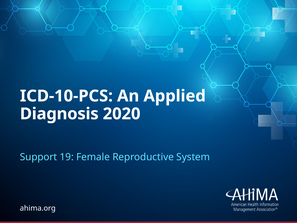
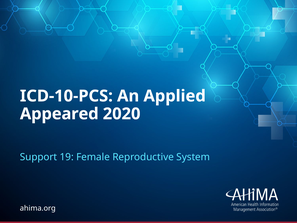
Diagnosis: Diagnosis -> Appeared
